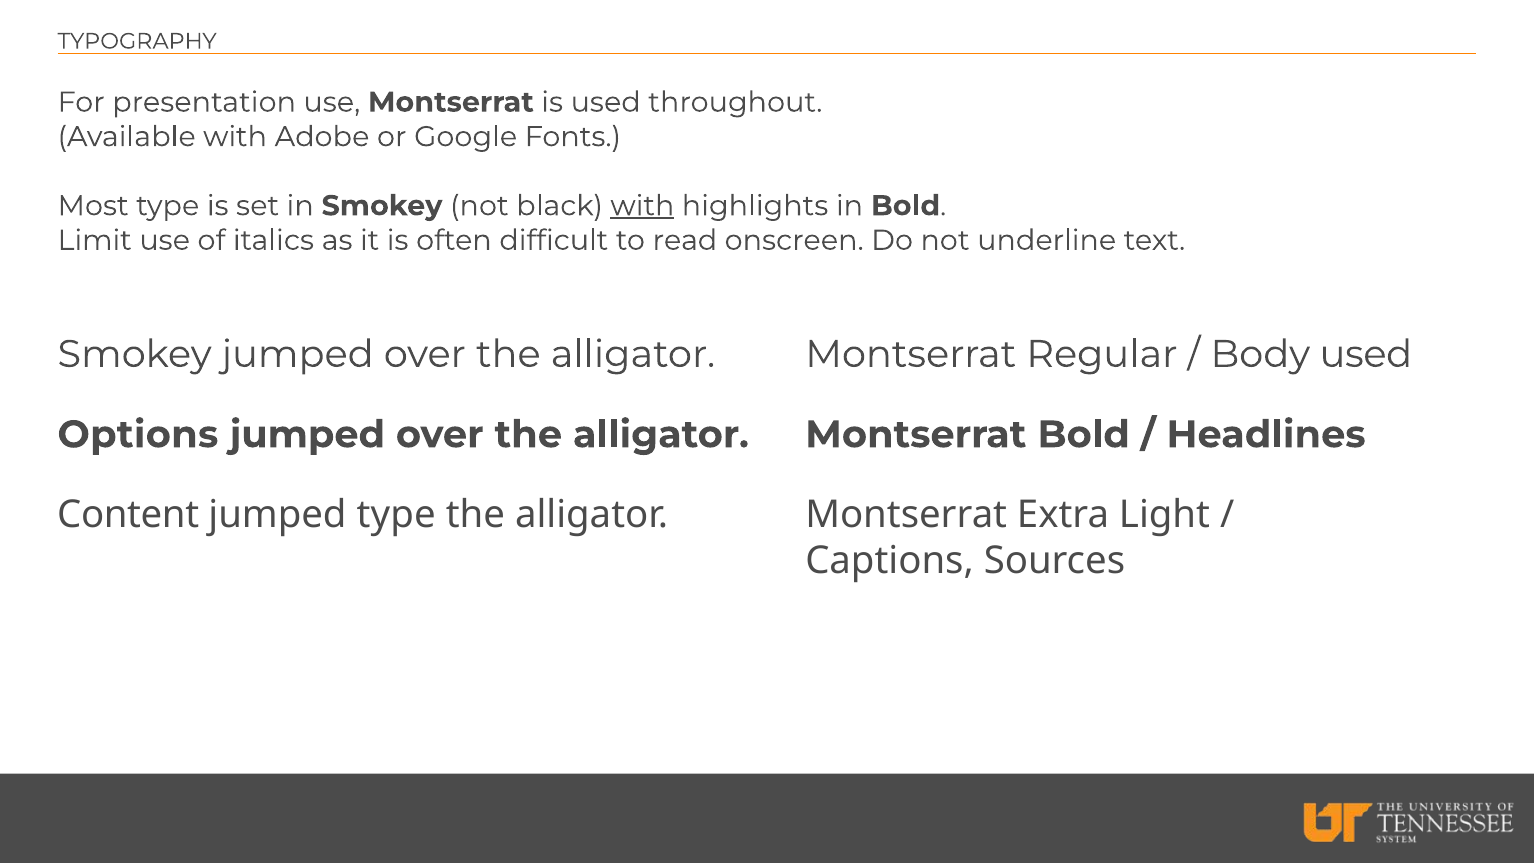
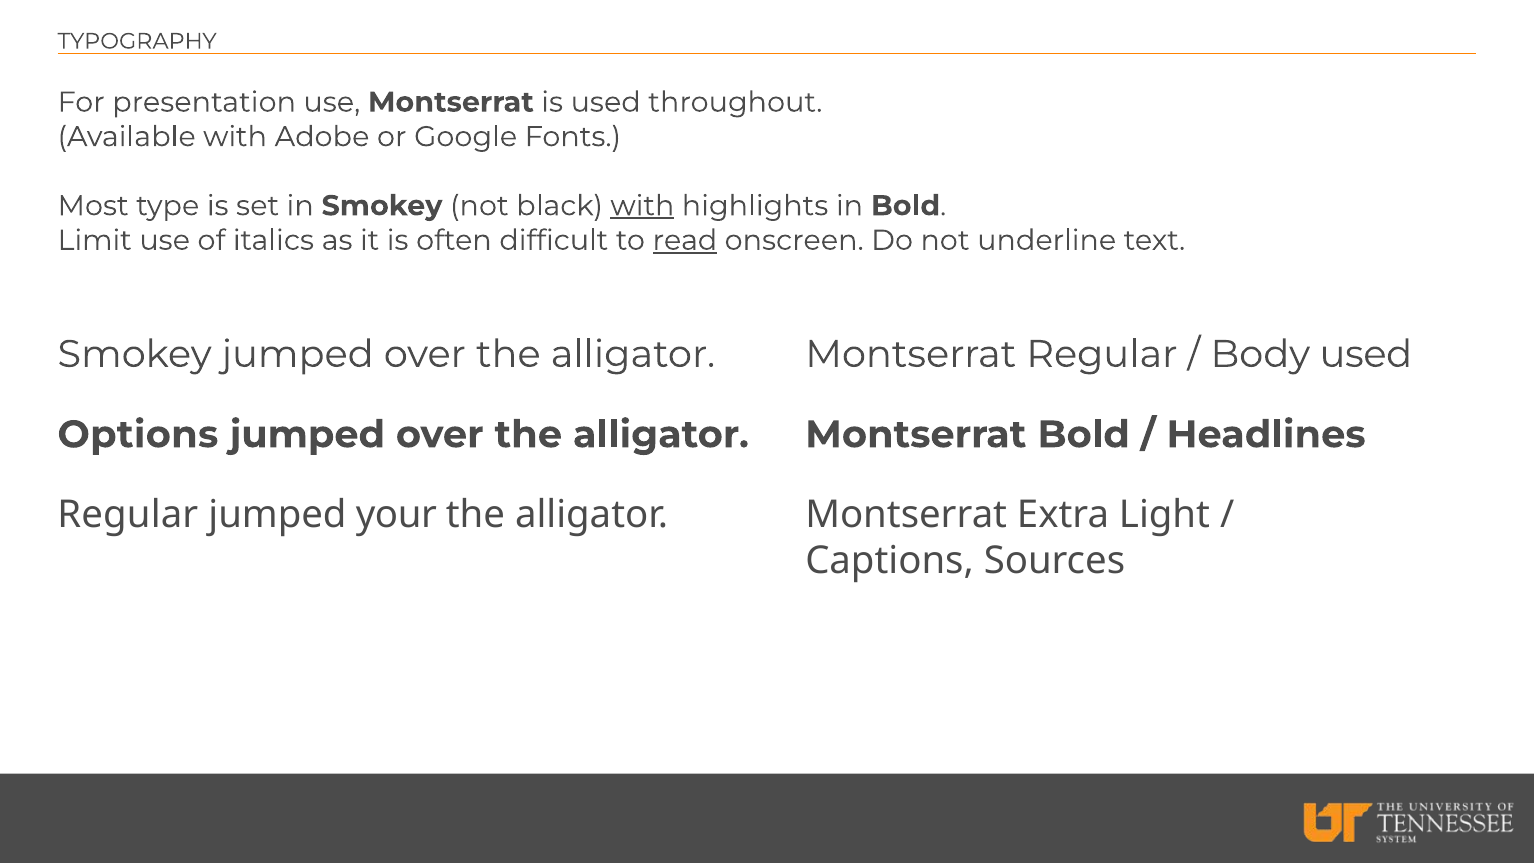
read underline: none -> present
Content at (128, 515): Content -> Regular
jumped type: type -> your
